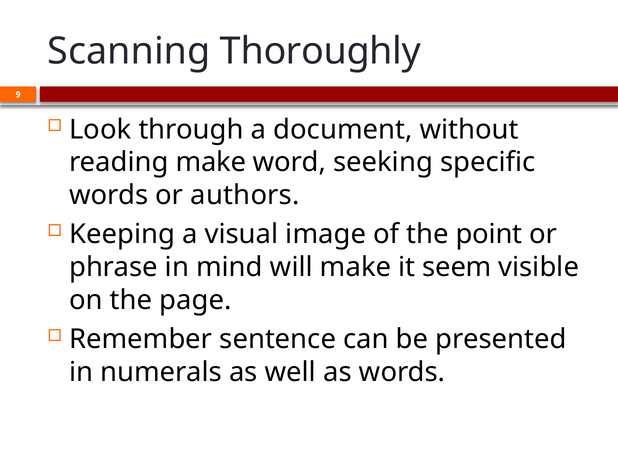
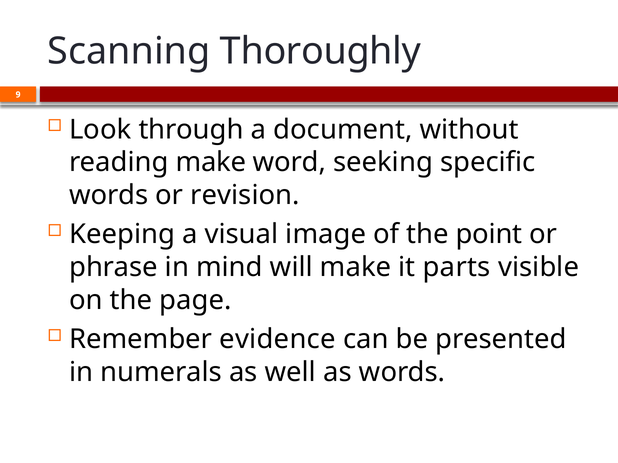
authors: authors -> revision
seem: seem -> parts
sentence: sentence -> evidence
